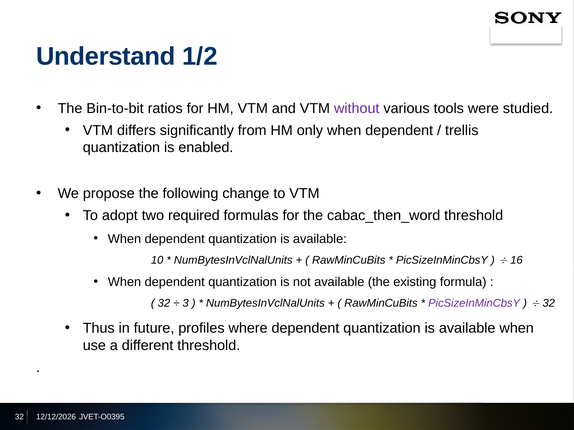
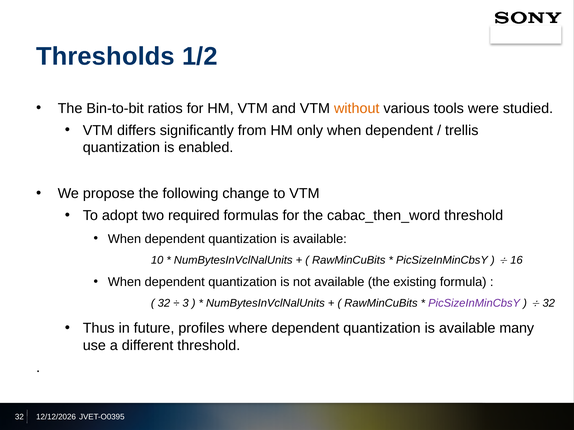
Understand: Understand -> Thresholds
without colour: purple -> orange
available when: when -> many
